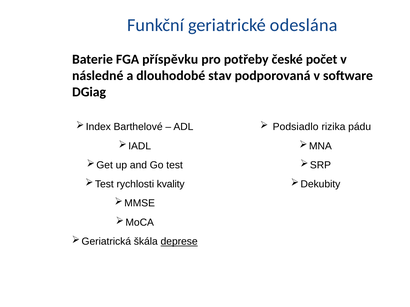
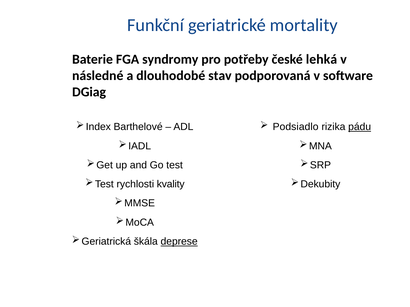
odeslána: odeslána -> mortality
příspěvku: příspěvku -> syndromy
počet: počet -> lehká
pádu underline: none -> present
